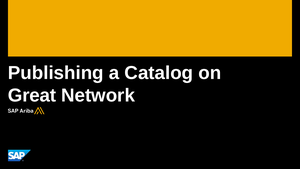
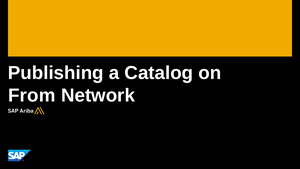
Great: Great -> From
